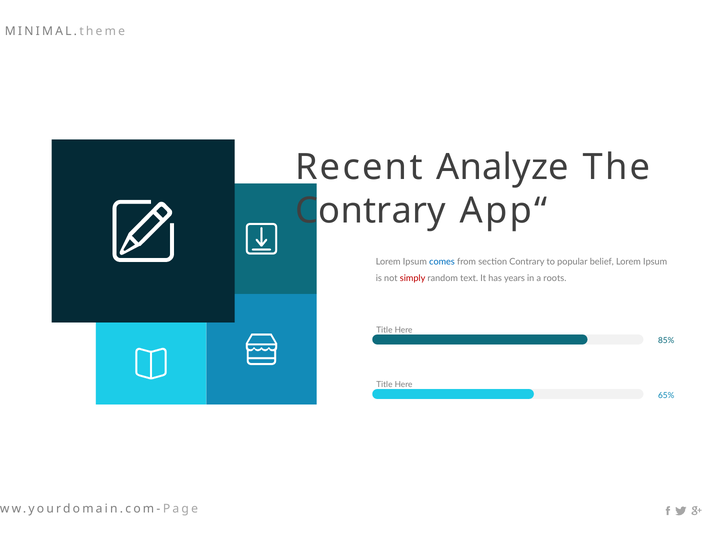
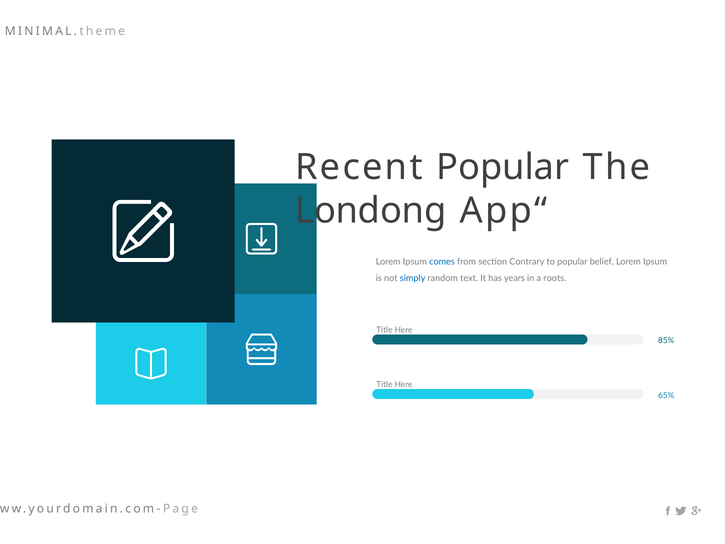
Recent Analyze: Analyze -> Popular
Contrary at (371, 211): Contrary -> Londong
simply colour: red -> blue
